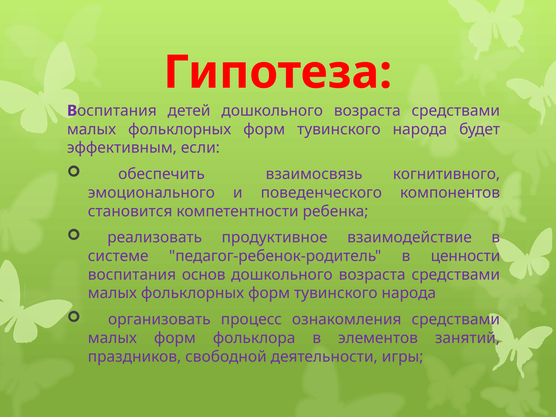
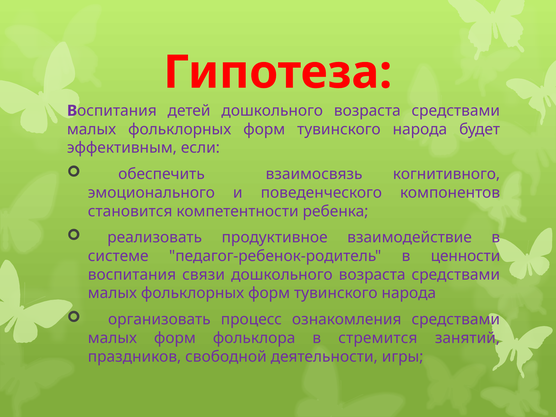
основ: основ -> связи
элементов: элементов -> стремится
